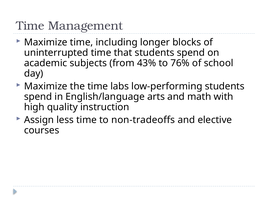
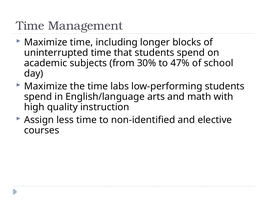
43%: 43% -> 30%
76%: 76% -> 47%
non-tradeoffs: non-tradeoffs -> non-identified
